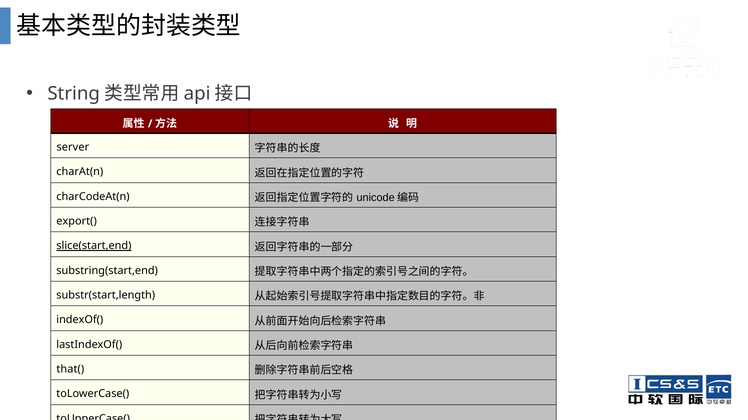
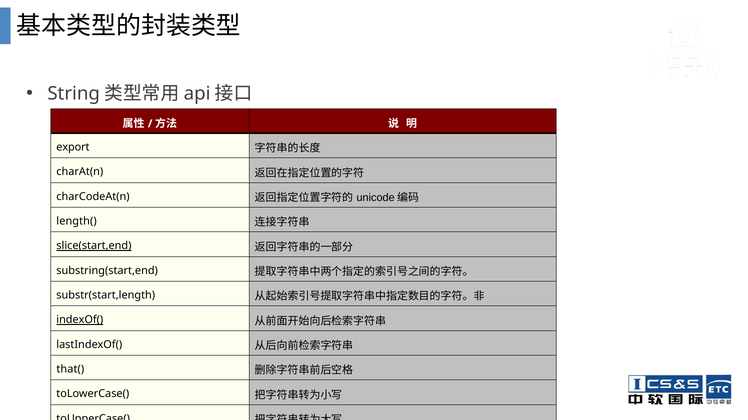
server: server -> export
export(: export( -> length(
indexOf( underline: none -> present
